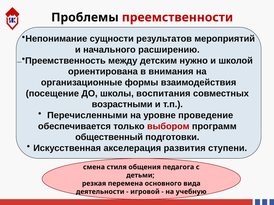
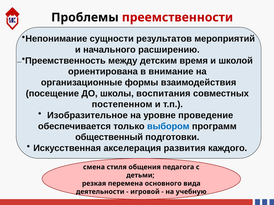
нужно: нужно -> время
внимания: внимания -> внимание
возрастными: возрастными -> постепенном
Перечисленными: Перечисленными -> Изобразительное
выбором colour: red -> blue
ступени: ступени -> каждого
